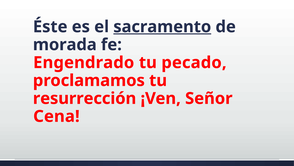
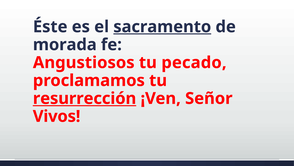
Engendrado: Engendrado -> Angustiosos
resurrección underline: none -> present
Cena: Cena -> Vivos
